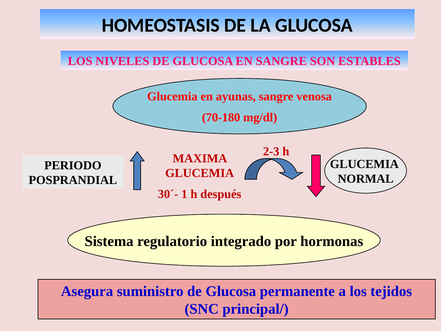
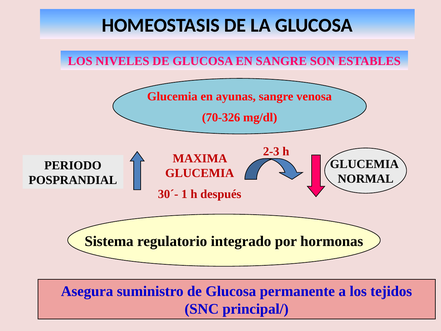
70-180: 70-180 -> 70-326
